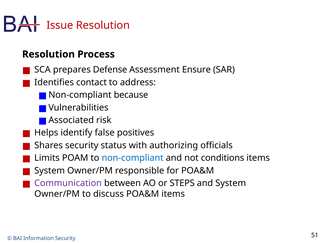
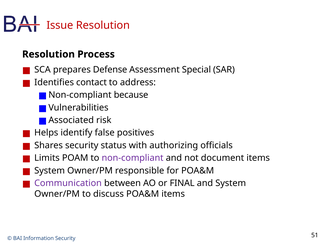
Ensure: Ensure -> Special
non-compliant at (133, 158) colour: blue -> purple
conditions: conditions -> document
STEPS: STEPS -> FINAL
